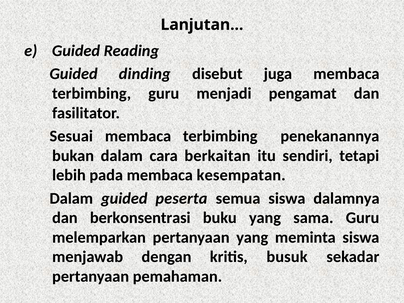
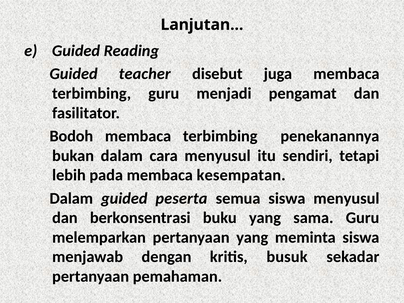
dinding: dinding -> teacher
Sesuai: Sesuai -> Bodoh
cara berkaitan: berkaitan -> menyusul
siswa dalamnya: dalamnya -> menyusul
